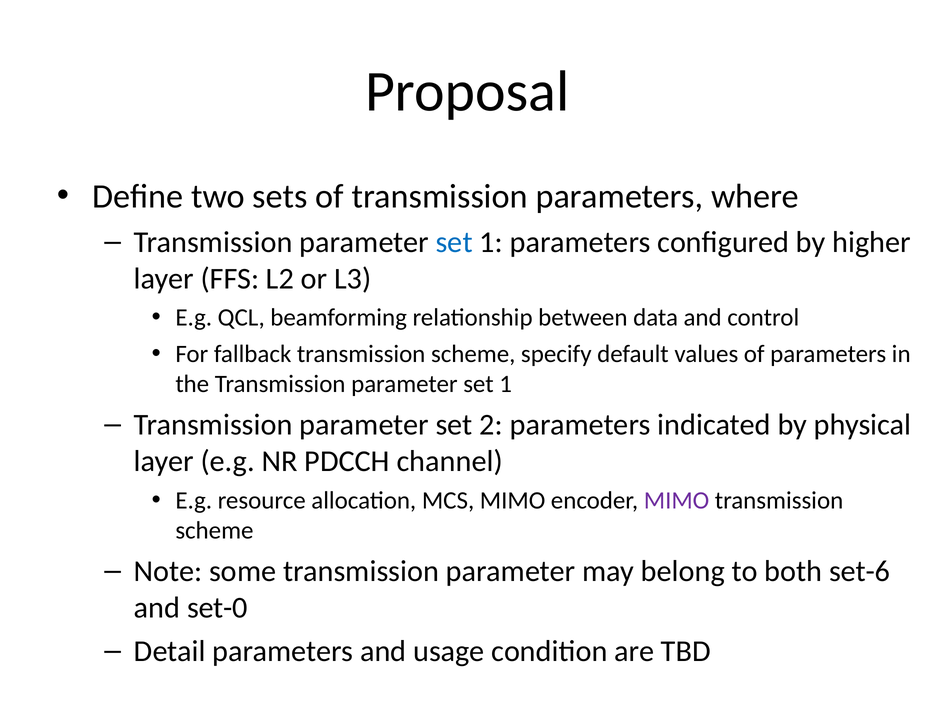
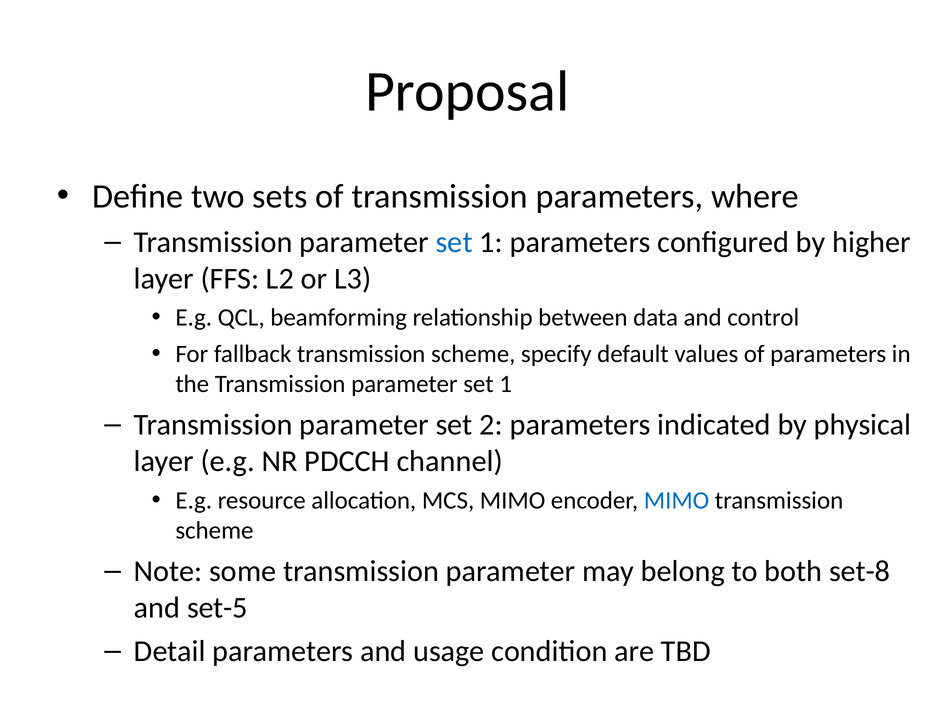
MIMO at (677, 500) colour: purple -> blue
set-6: set-6 -> set-8
set-0: set-0 -> set-5
